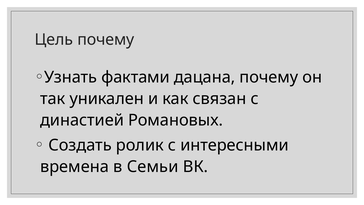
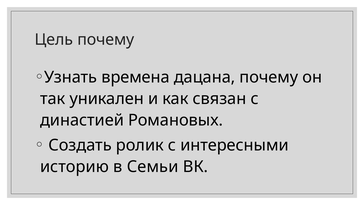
фактами: фактами -> времена
времена: времена -> историю
